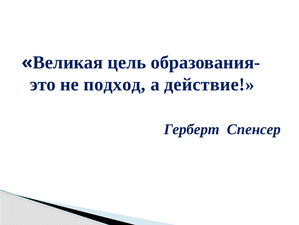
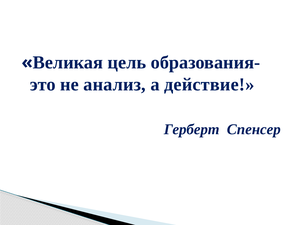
подход: подход -> анализ
